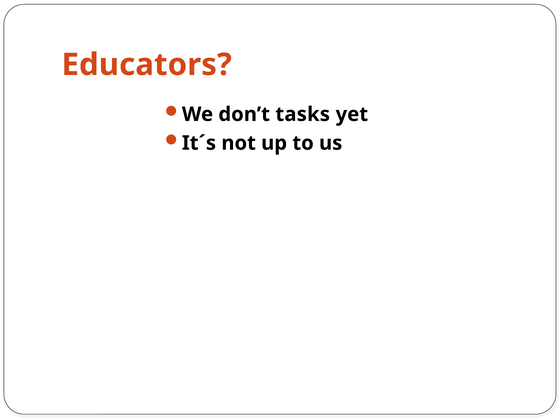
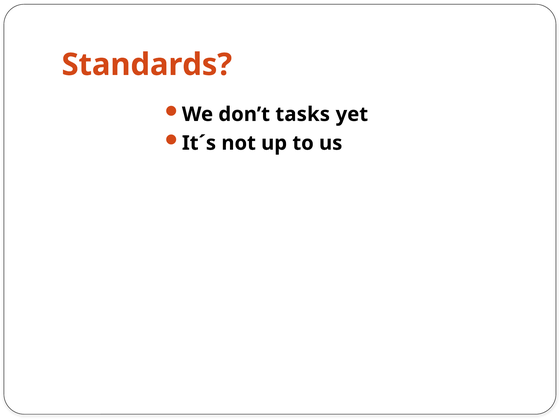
Educators: Educators -> Standards
